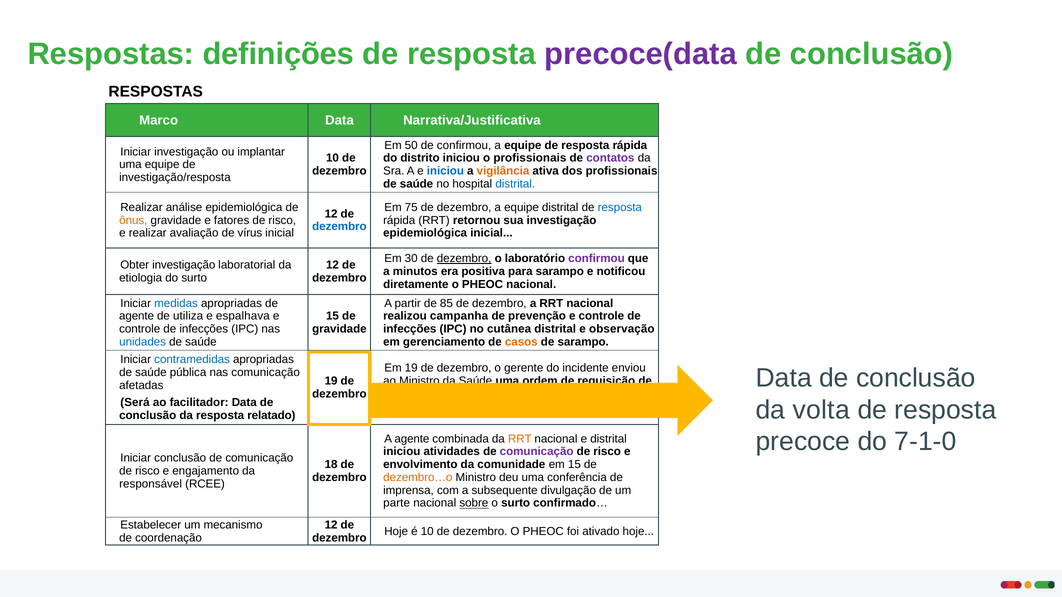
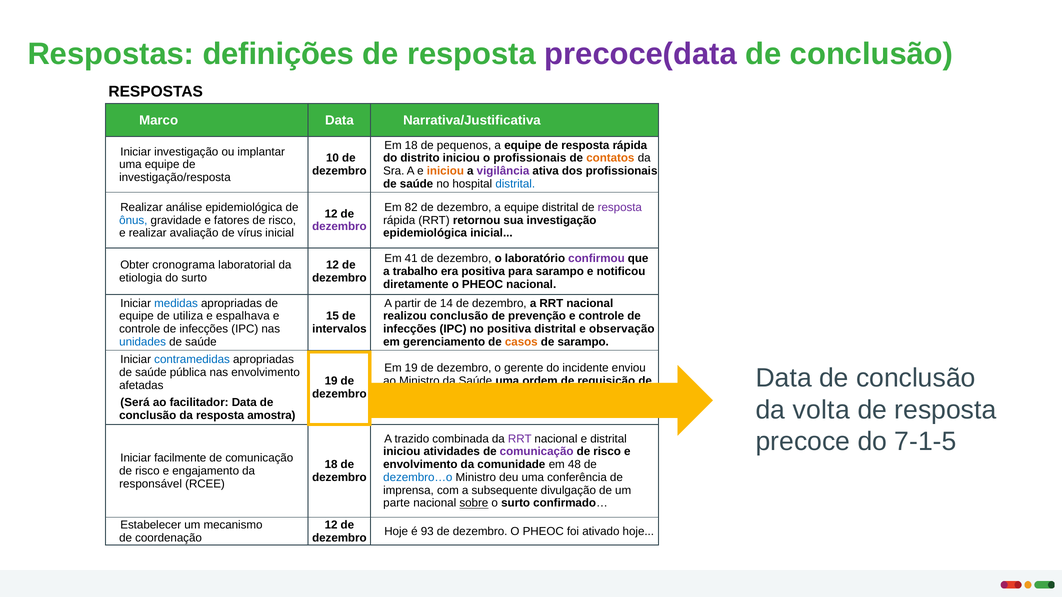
Em 50: 50 -> 18
de confirmou: confirmou -> pequenos
contatos colour: purple -> orange
iniciou at (445, 171) colour: blue -> orange
vigilância colour: orange -> purple
75: 75 -> 82
resposta at (620, 207) colour: blue -> purple
ônus colour: orange -> blue
dezembro at (339, 227) colour: blue -> purple
30: 30 -> 41
dezembro at (464, 259) underline: present -> none
Obter investigação: investigação -> cronograma
minutos: minutos -> trabalho
85: 85 -> 14
agente at (137, 316): agente -> equipe
realizou campanha: campanha -> conclusão
gravidade at (339, 329): gravidade -> intervalos
no cutânea: cutânea -> positiva
nas comunicação: comunicação -> envolvimento
relatado: relatado -> amostra
7-1-0: 7-1-0 -> 7-1-5
A agente: agente -> trazido
RRT at (520, 439) colour: orange -> purple
Iniciar conclusão: conclusão -> facilmente
em 15: 15 -> 48
dezembro…o colour: orange -> blue
é 10: 10 -> 93
